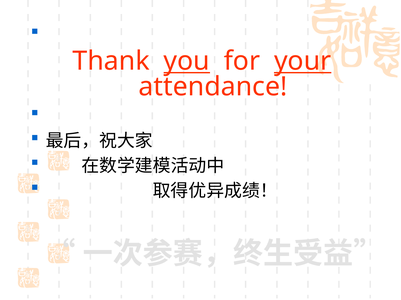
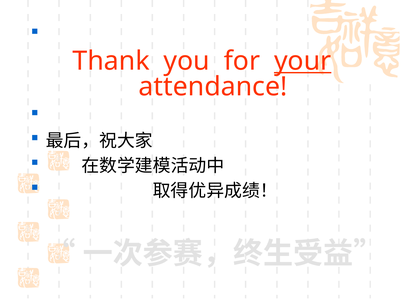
you underline: present -> none
